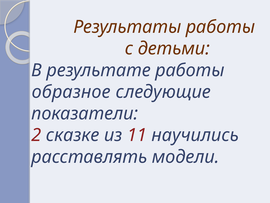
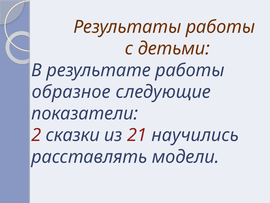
сказке: сказке -> сказки
11: 11 -> 21
